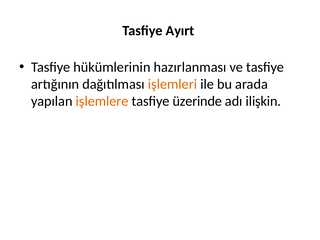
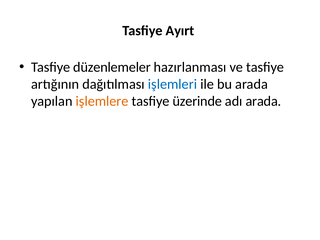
hükümlerinin: hükümlerinin -> düzenlemeler
işlemleri colour: orange -> blue
adı ilişkin: ilişkin -> arada
